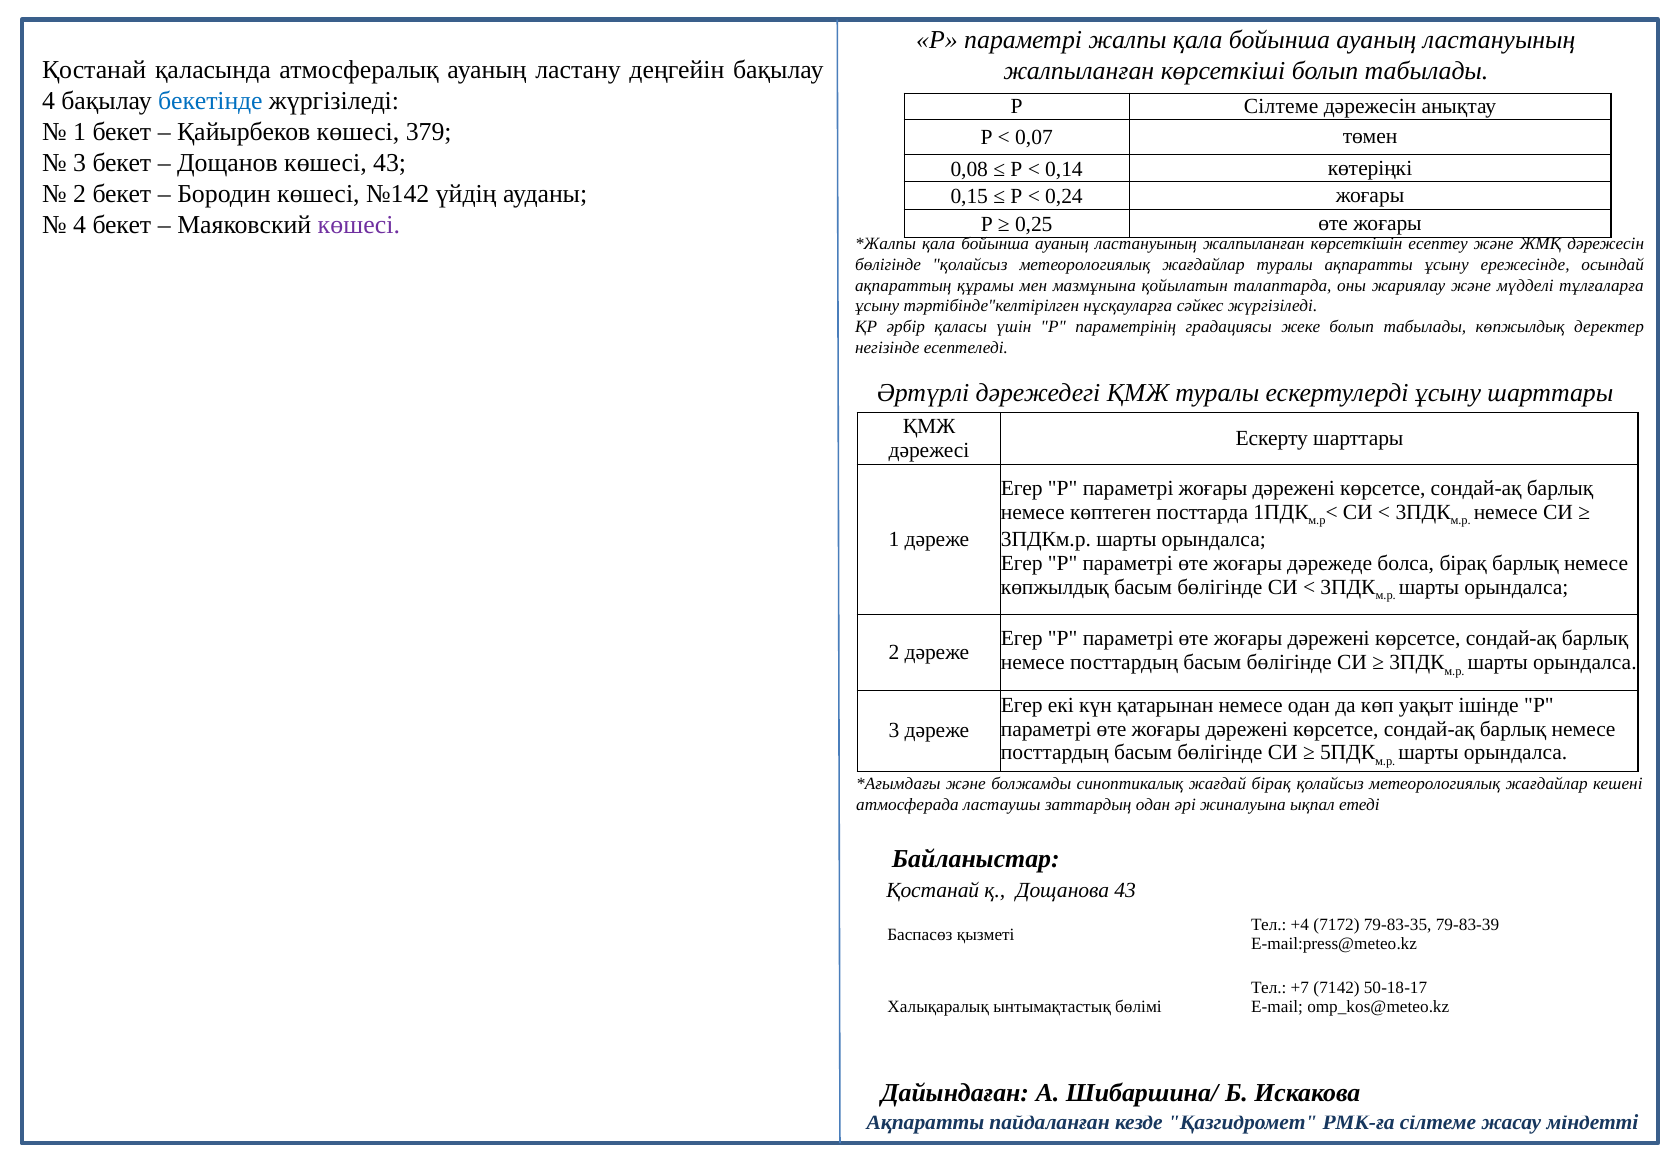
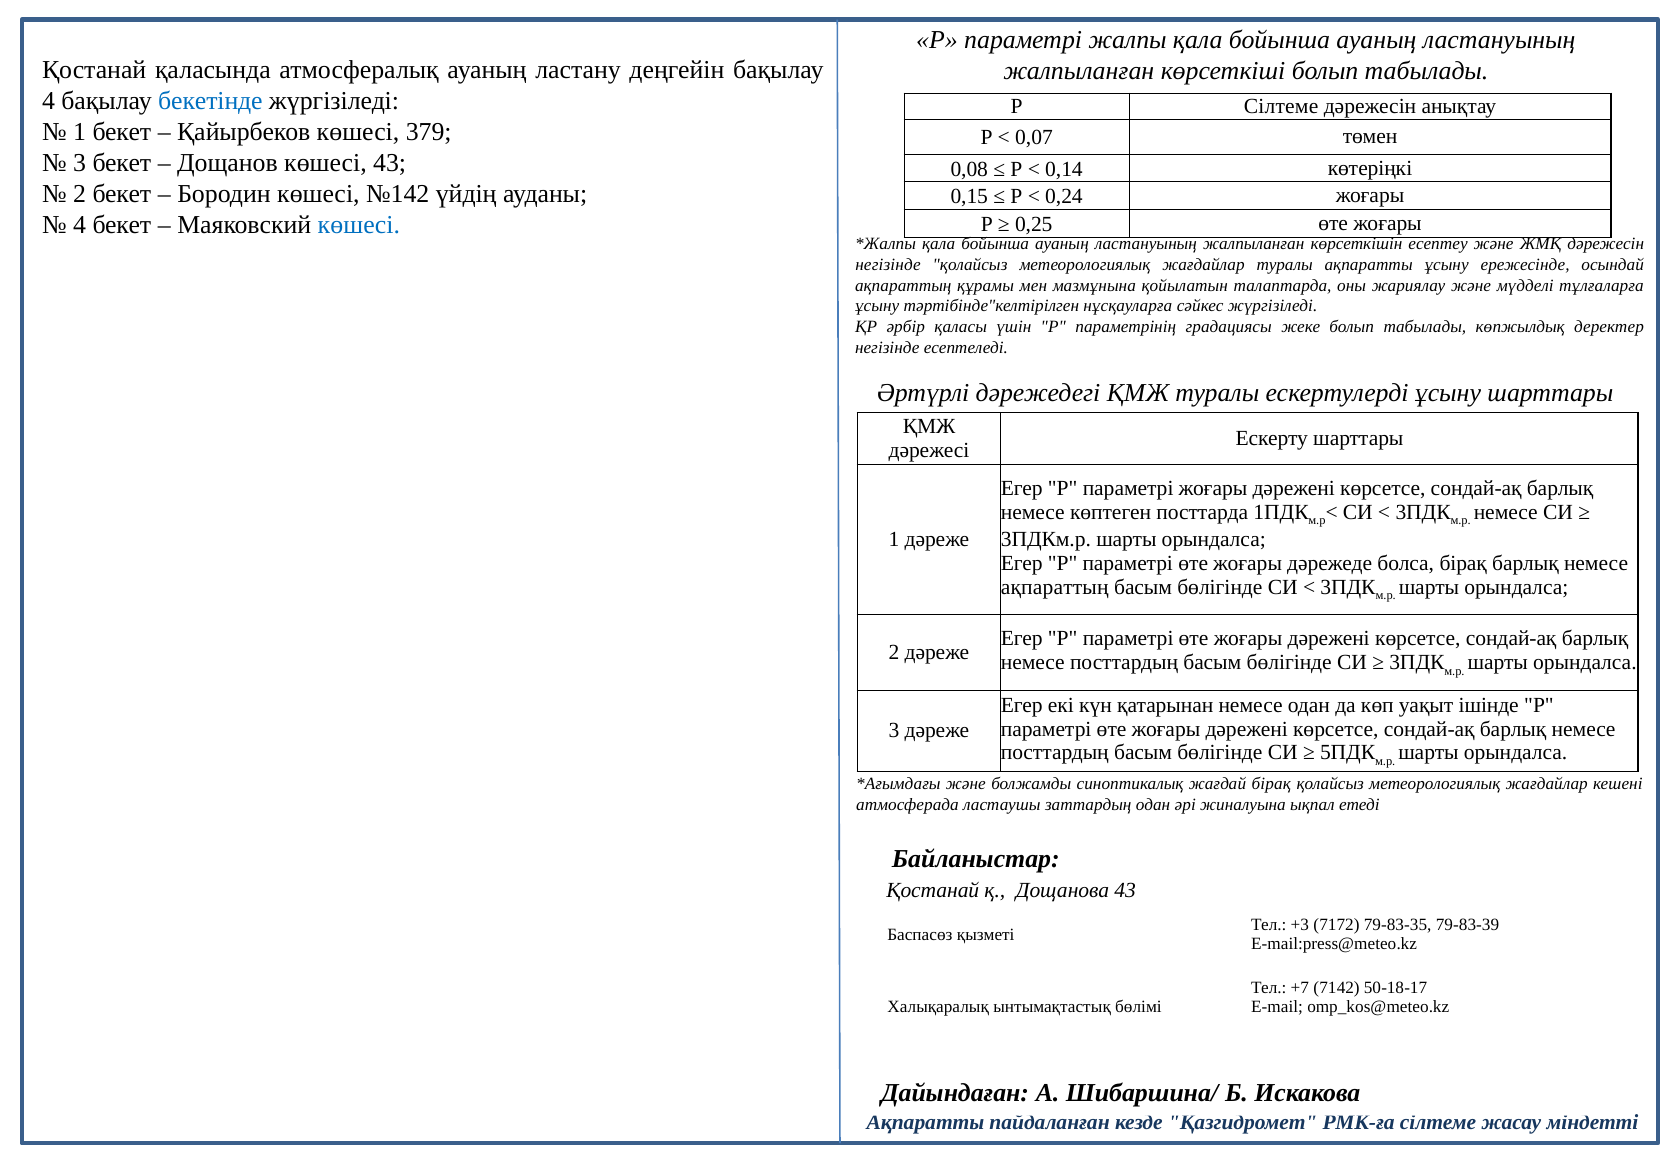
көшесі at (359, 225) colour: purple -> blue
бөлігінде at (888, 265): бөлігінде -> негізінде
көпжылдық at (1055, 587): көпжылдық -> ақпараттың
+4: +4 -> +3
